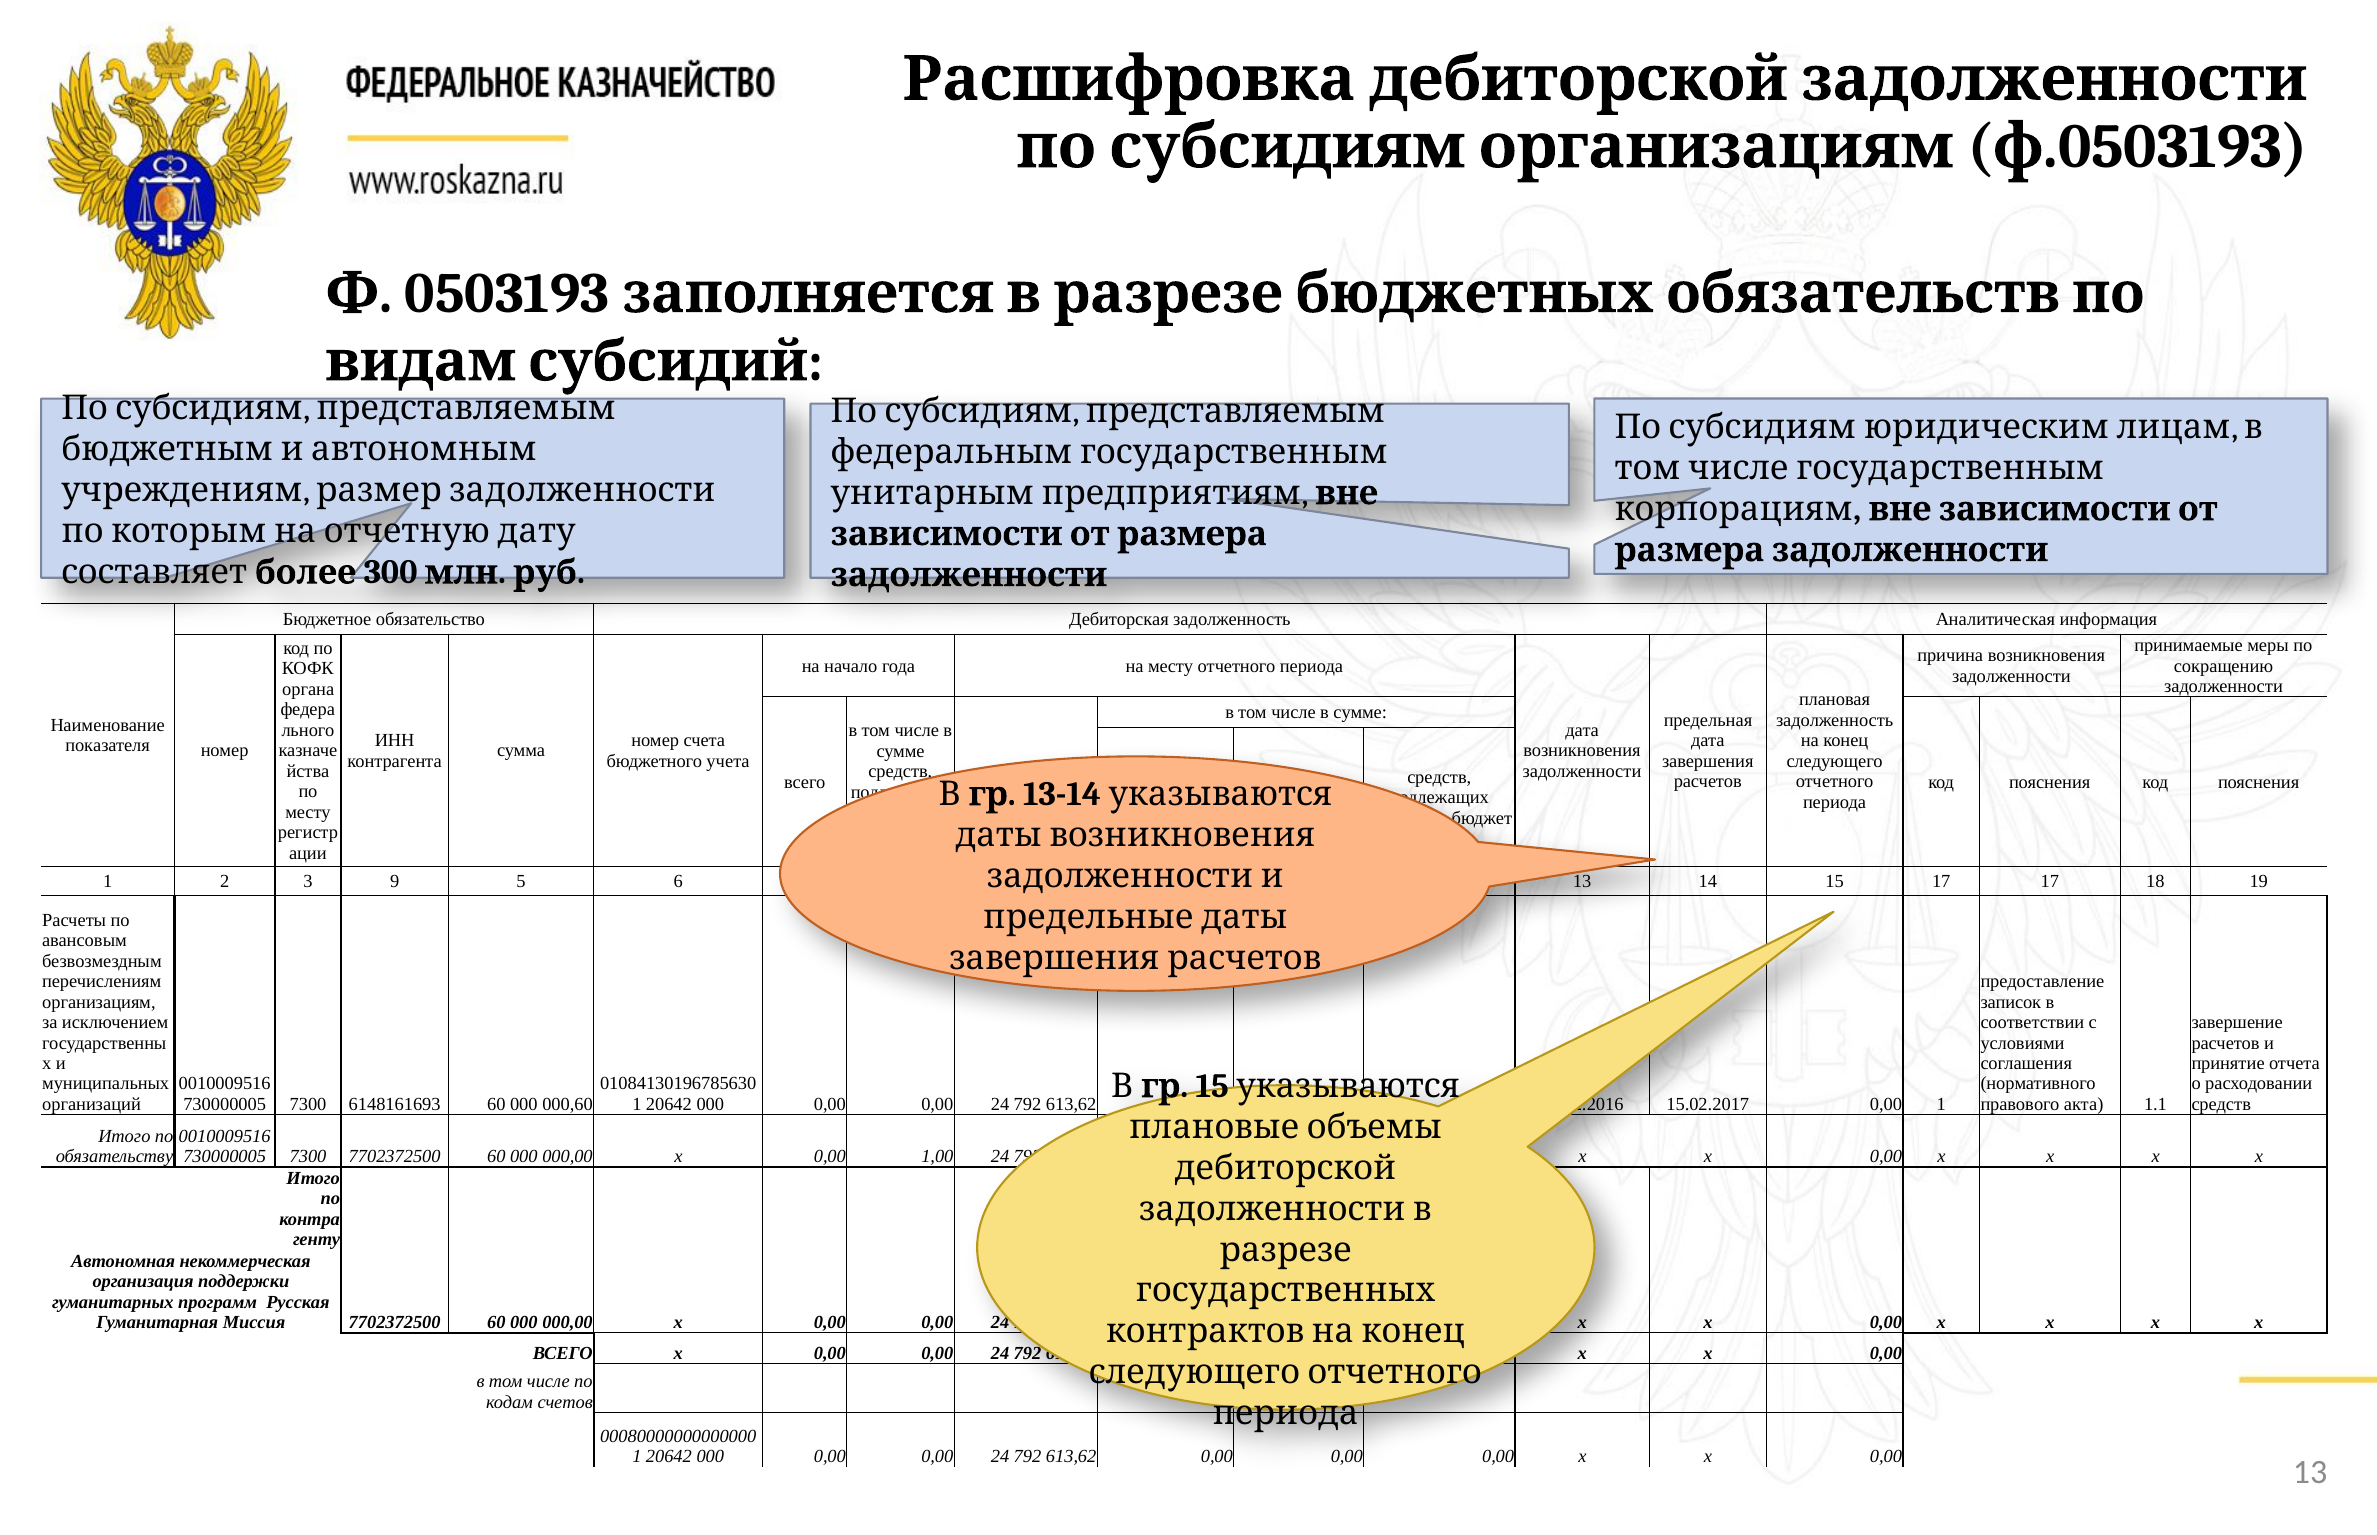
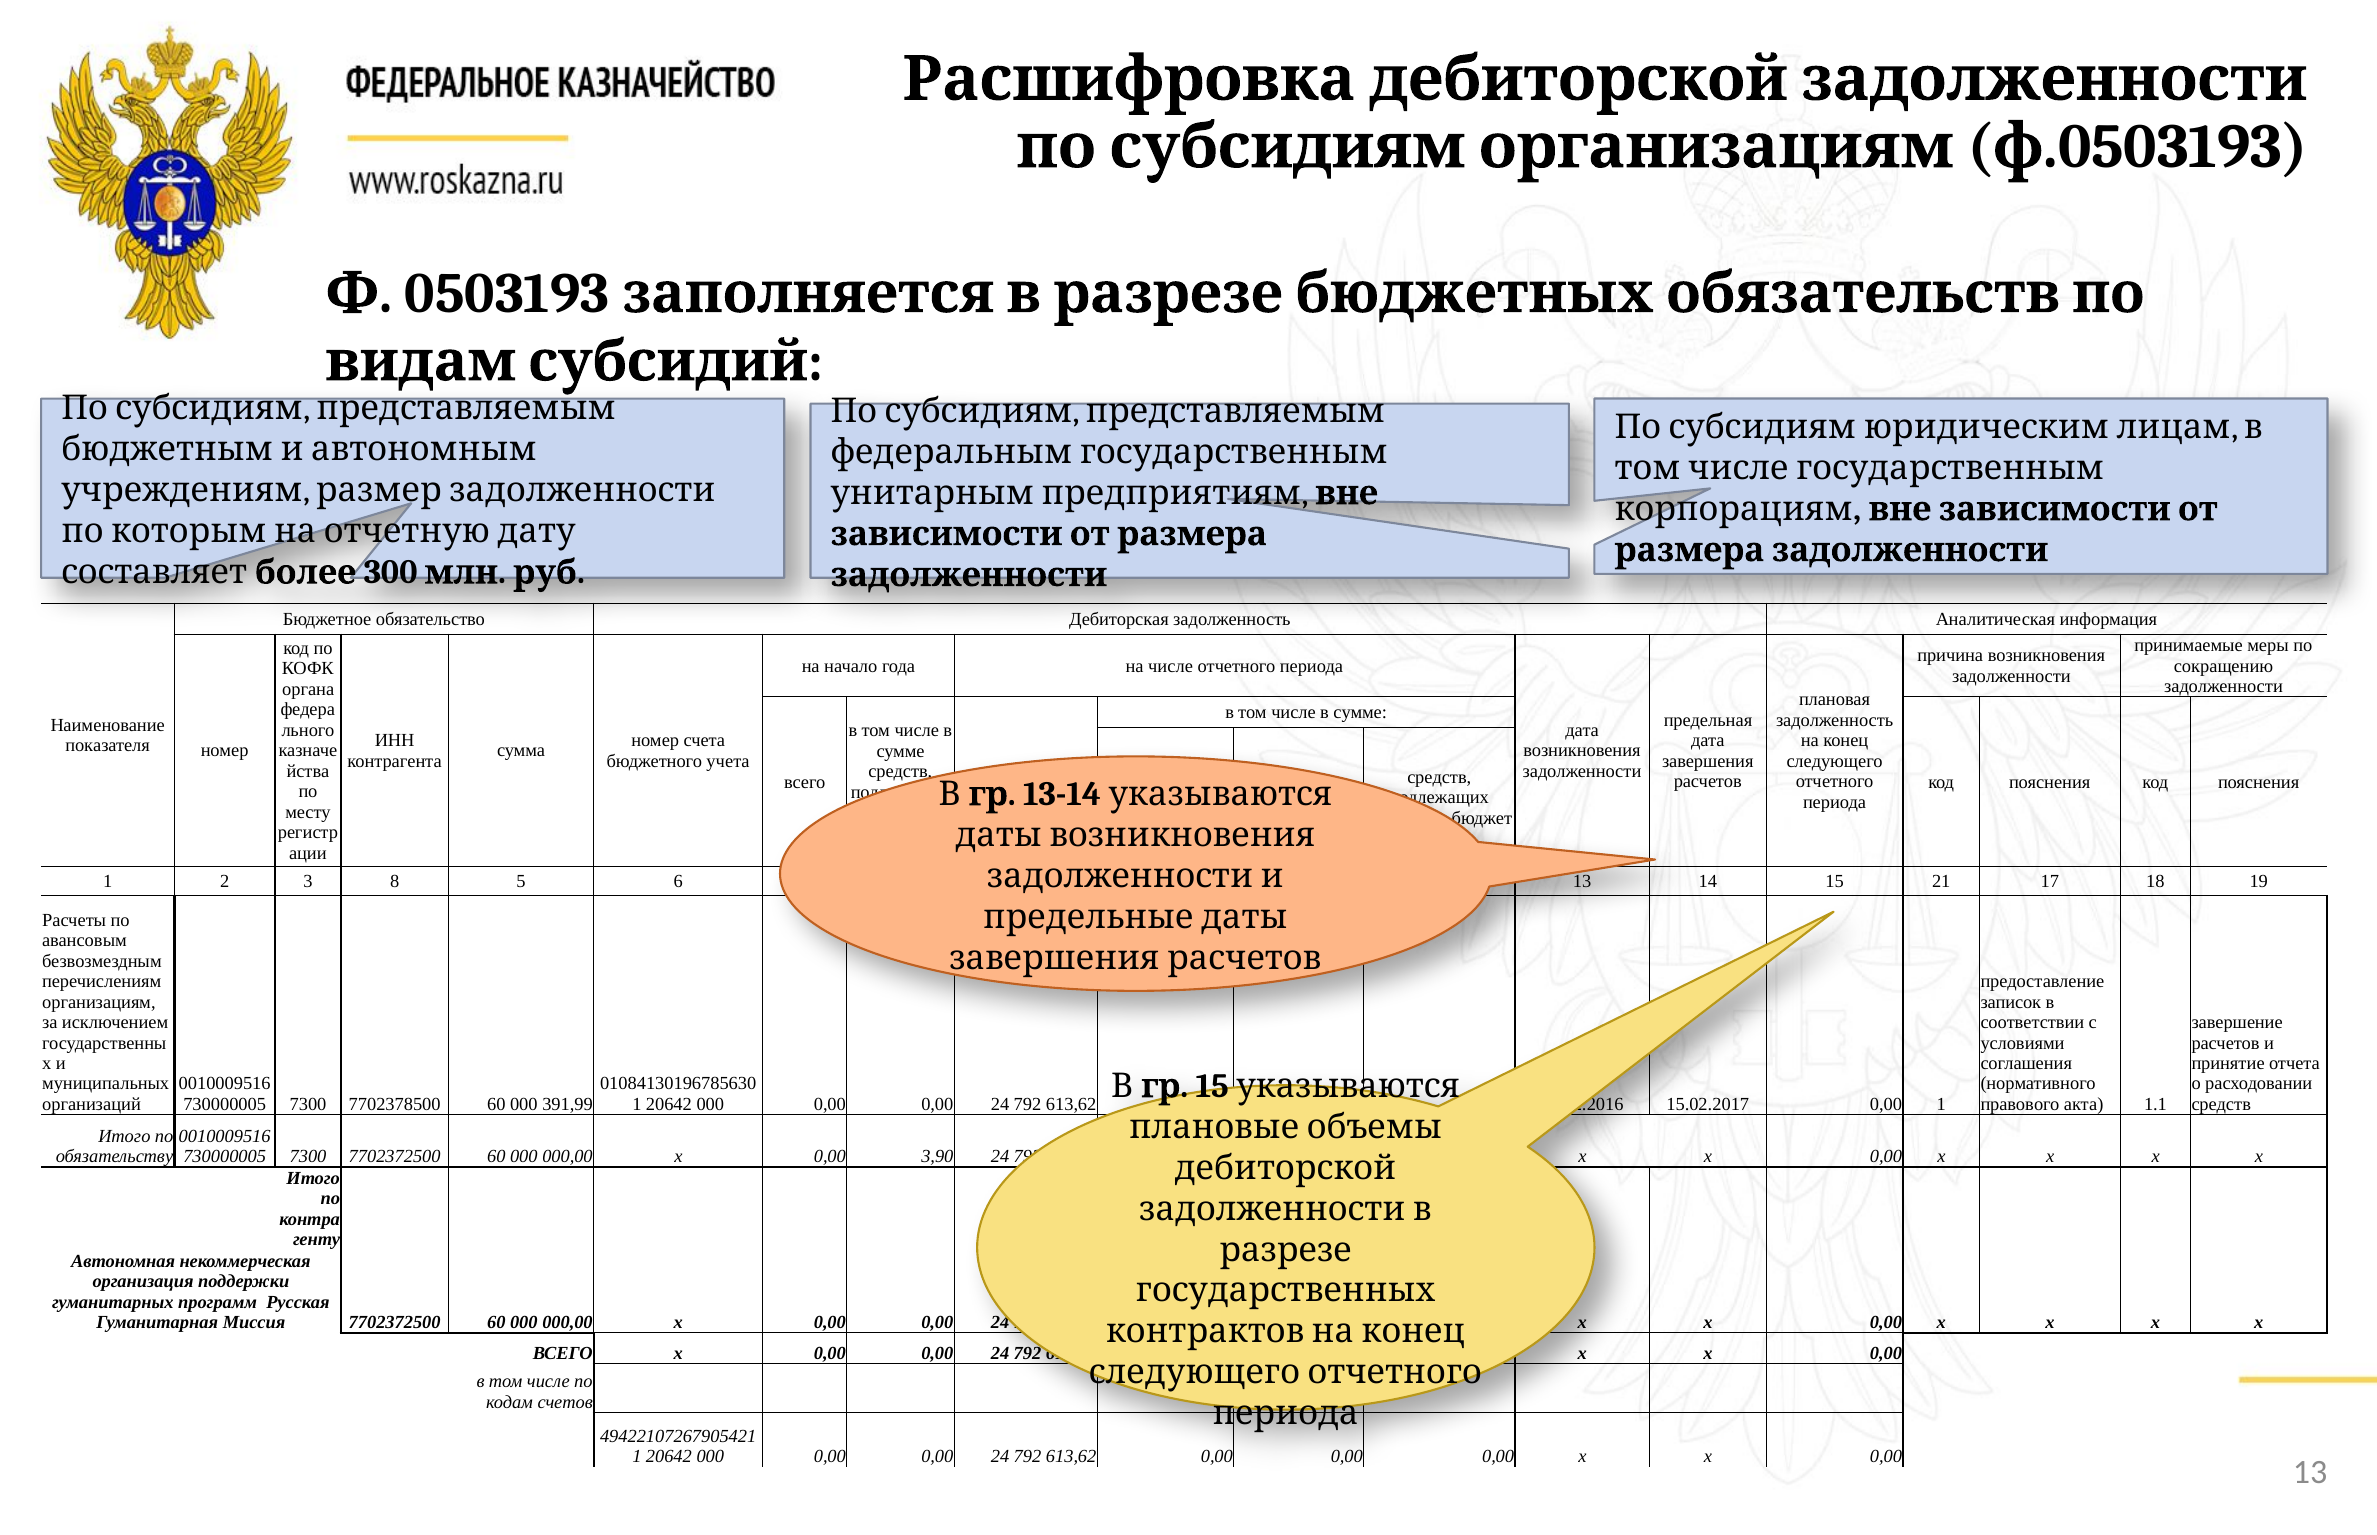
на месту: месту -> числе
3 9: 9 -> 8
15 17: 17 -> 21
6148161693: 6148161693 -> 7702378500
000,60: 000,60 -> 391,99
1,00: 1,00 -> 3,90
00080000000000000: 00080000000000000 -> 49422107267905421
